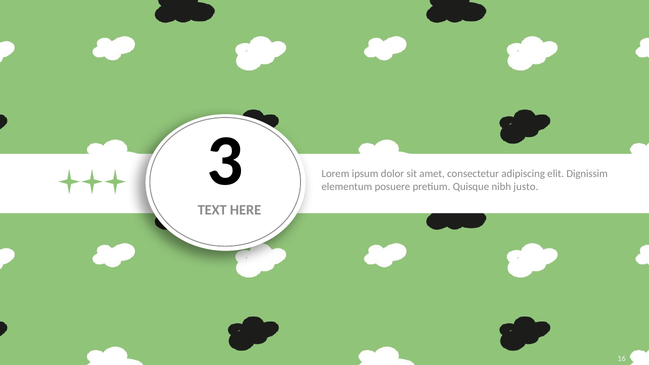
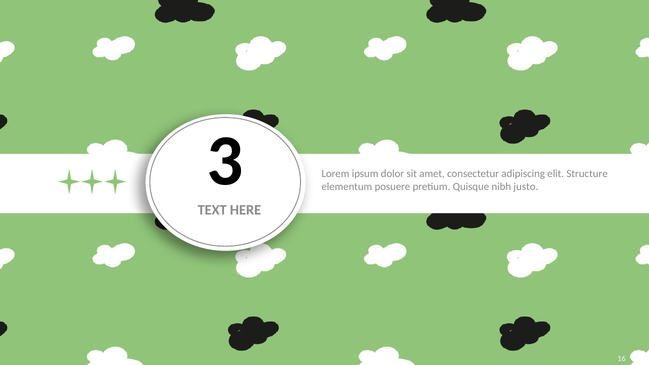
Dignissim: Dignissim -> Structure
